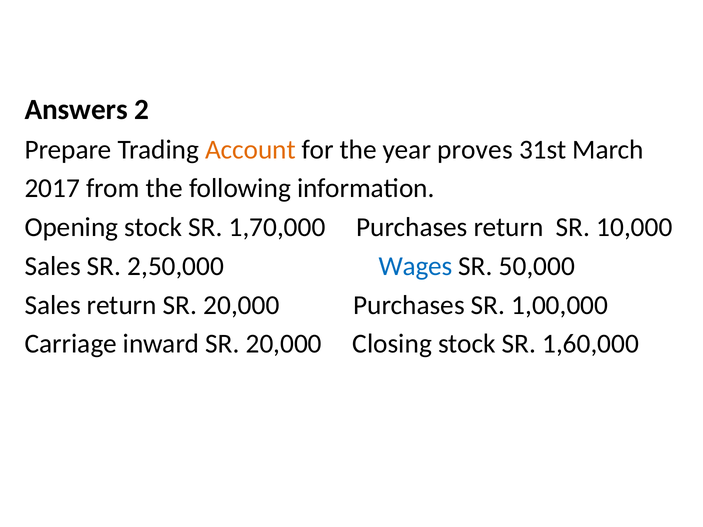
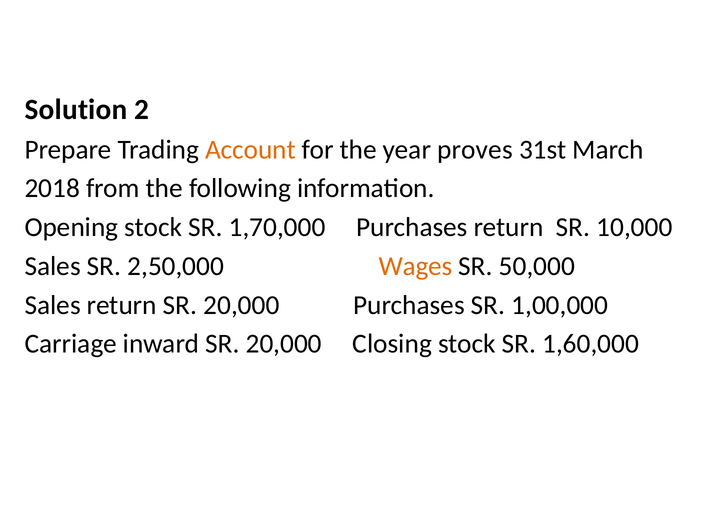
Answers: Answers -> Solution
2017: 2017 -> 2018
Wages colour: blue -> orange
